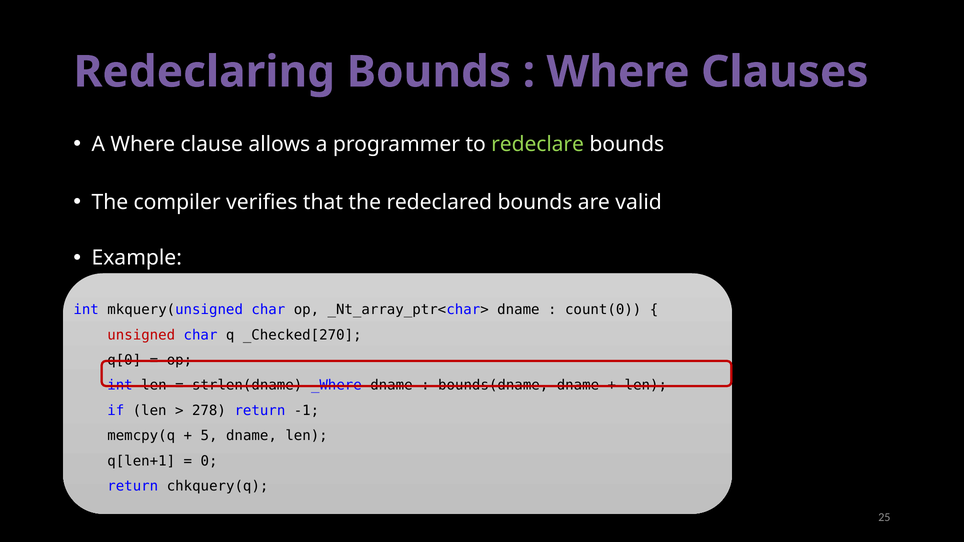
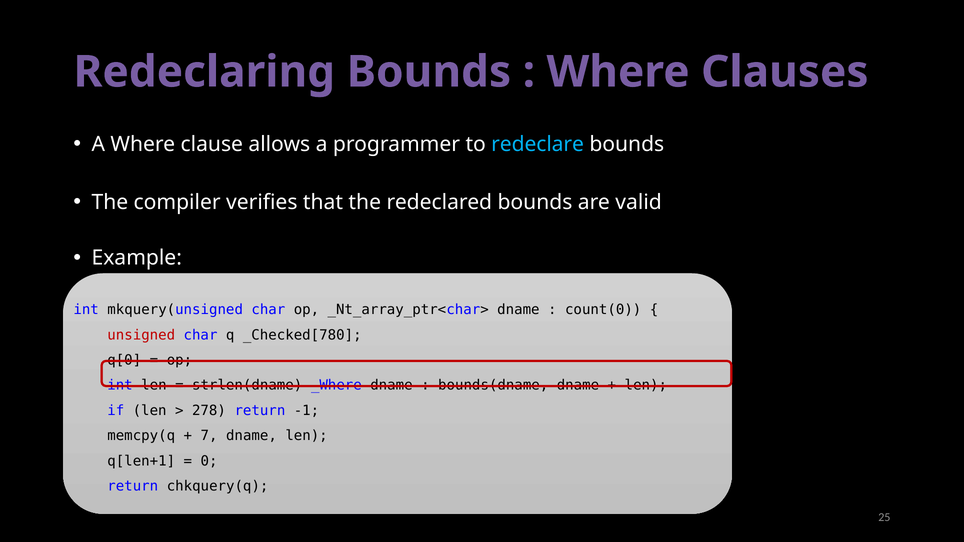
redeclare colour: light green -> light blue
_Checked[270: _Checked[270 -> _Checked[780
5: 5 -> 7
